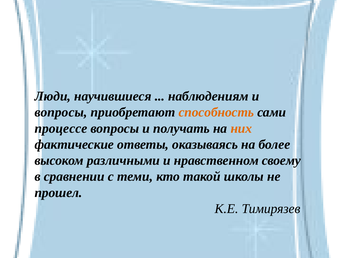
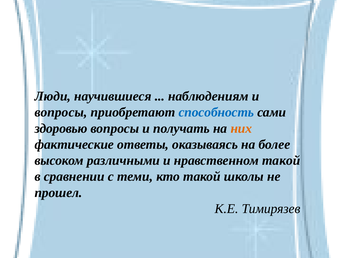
способность colour: orange -> blue
процессе: процессе -> здоровью
нравственном своему: своему -> такой
